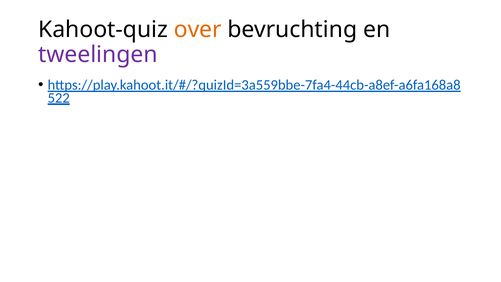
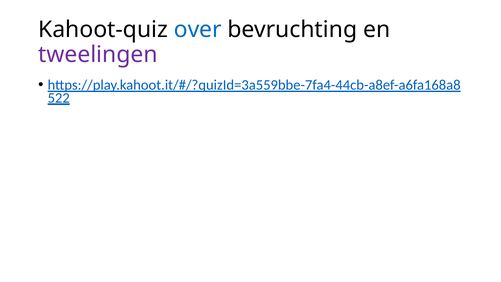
over colour: orange -> blue
